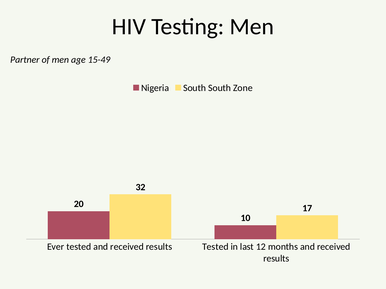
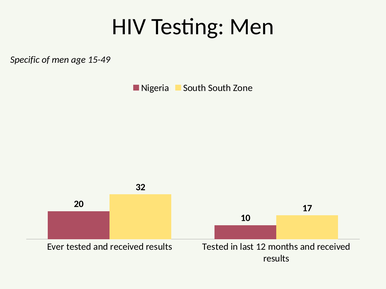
Partner: Partner -> Specific
